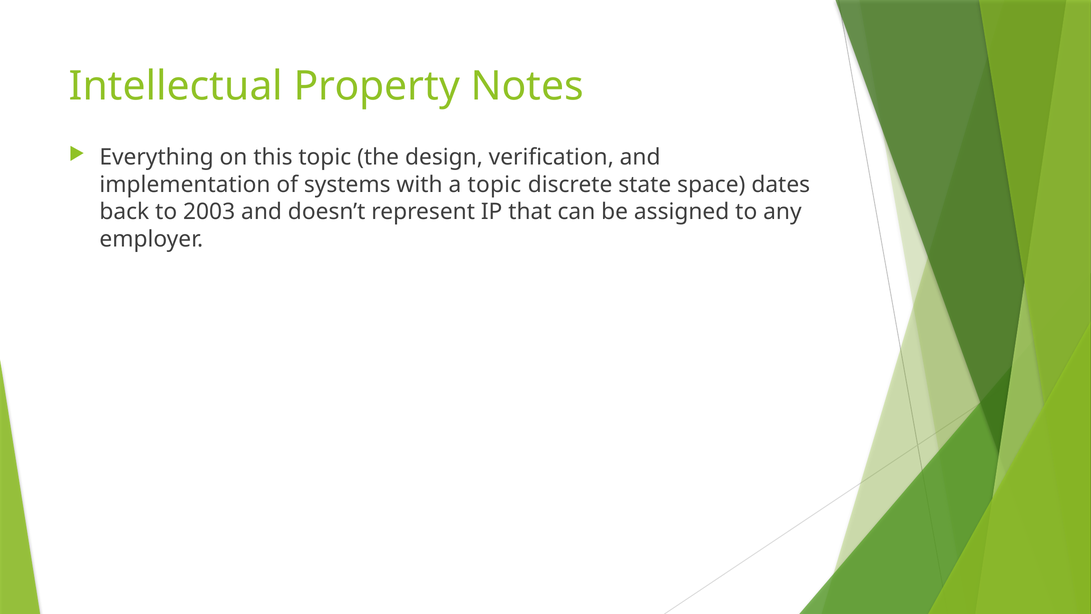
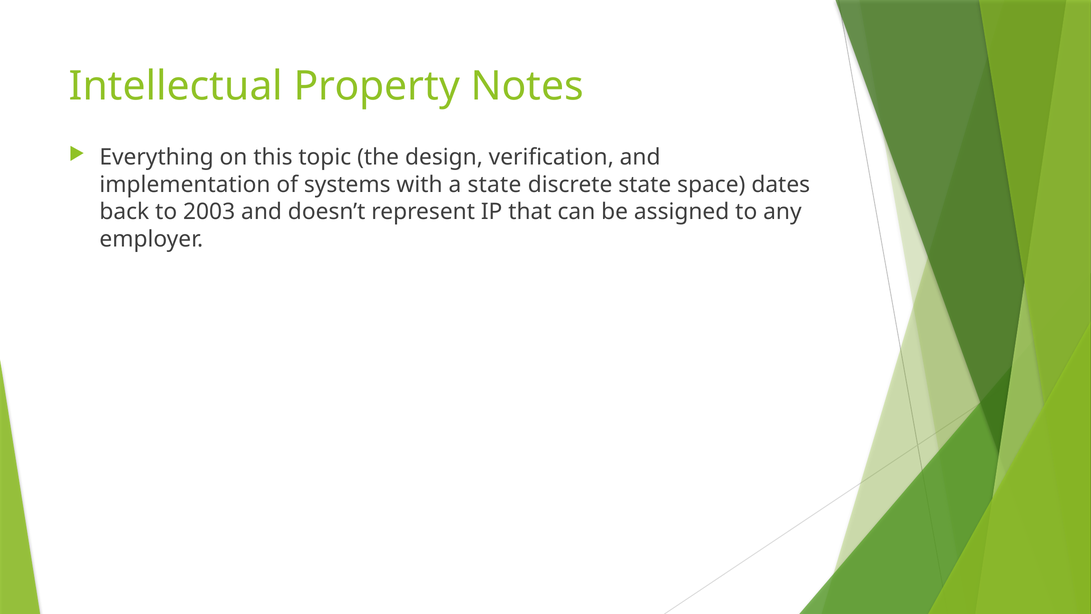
a topic: topic -> state
